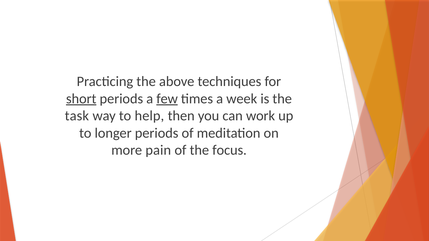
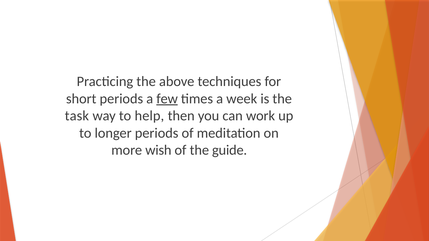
short underline: present -> none
pain: pain -> wish
focus: focus -> guide
